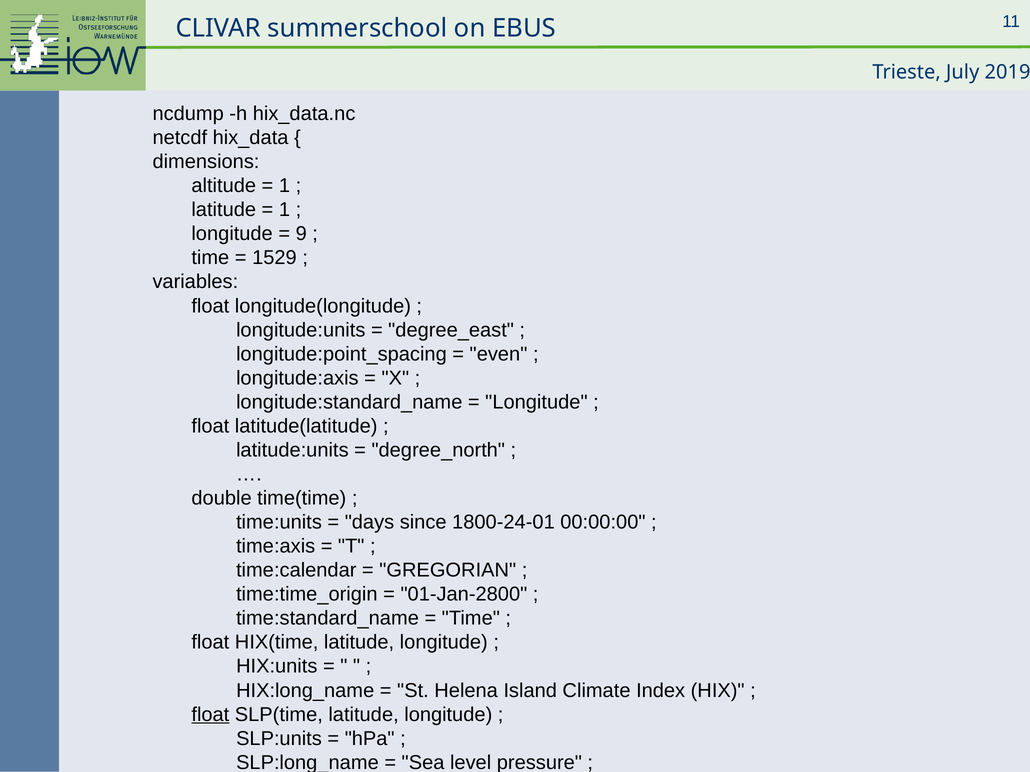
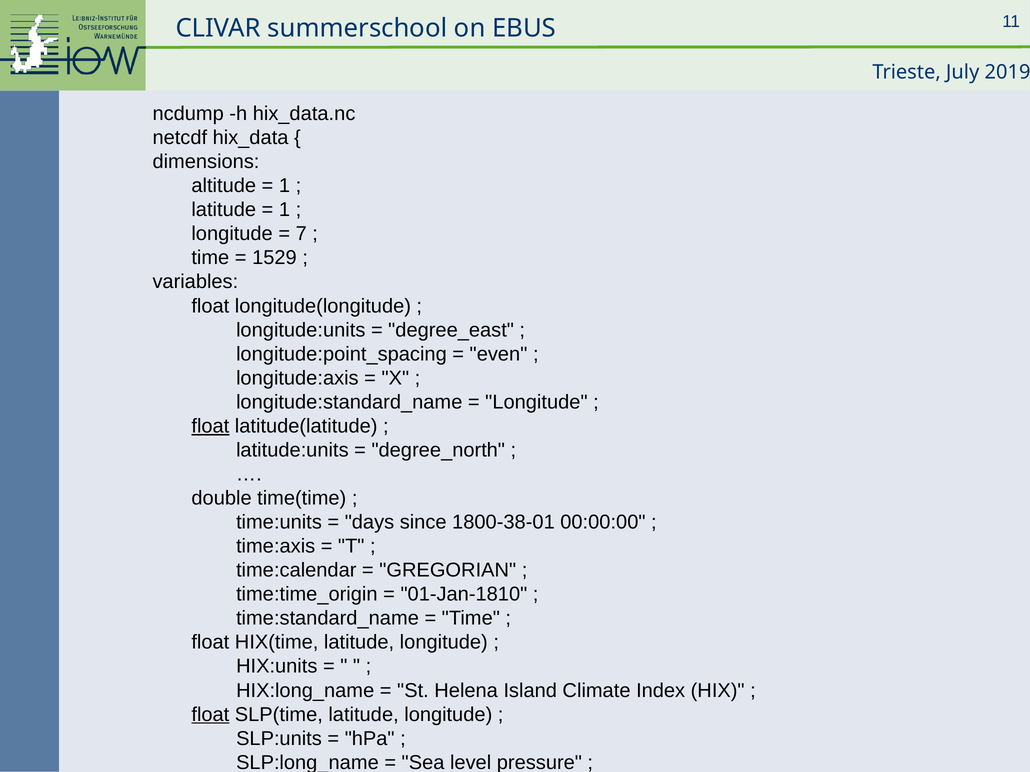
9: 9 -> 7
float at (210, 426) underline: none -> present
1800-24-01: 1800-24-01 -> 1800-38-01
01-Jan-2800: 01-Jan-2800 -> 01-Jan-1810
